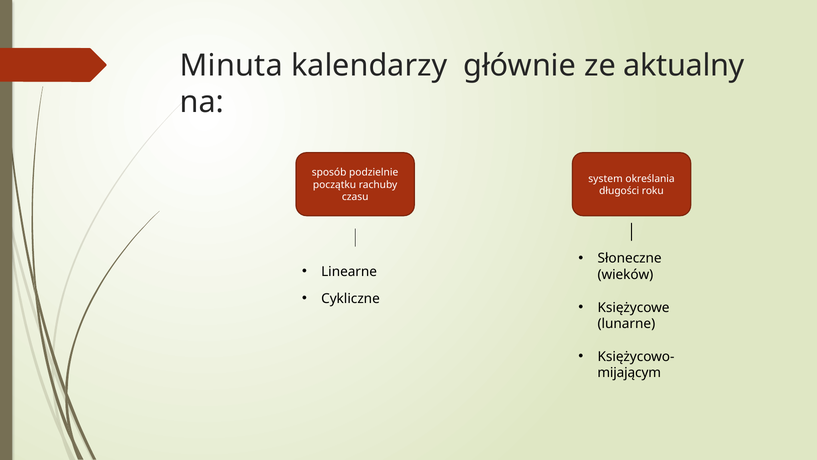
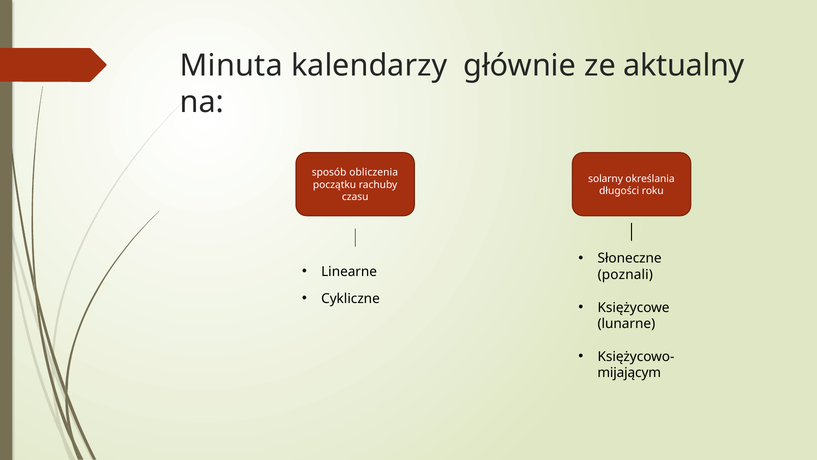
podzielnie: podzielnie -> obliczenia
system: system -> solarny
wieków: wieków -> poznali
